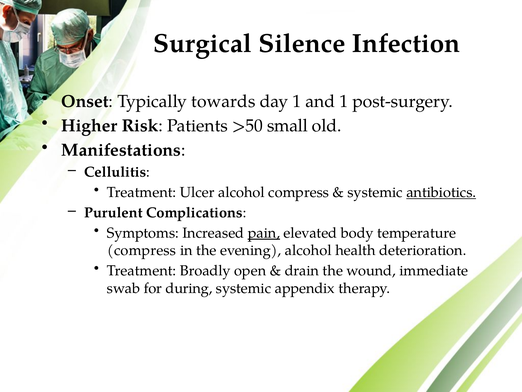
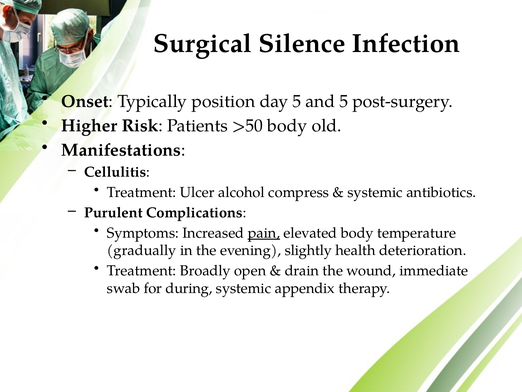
towards: towards -> position
day 1: 1 -> 5
and 1: 1 -> 5
>50 small: small -> body
antibiotics underline: present -> none
compress at (142, 250): compress -> gradually
evening alcohol: alcohol -> slightly
